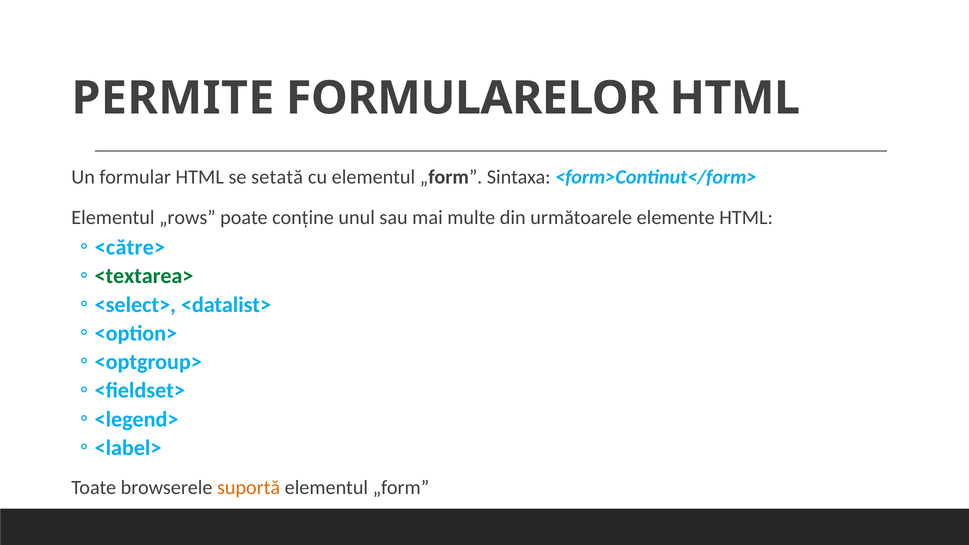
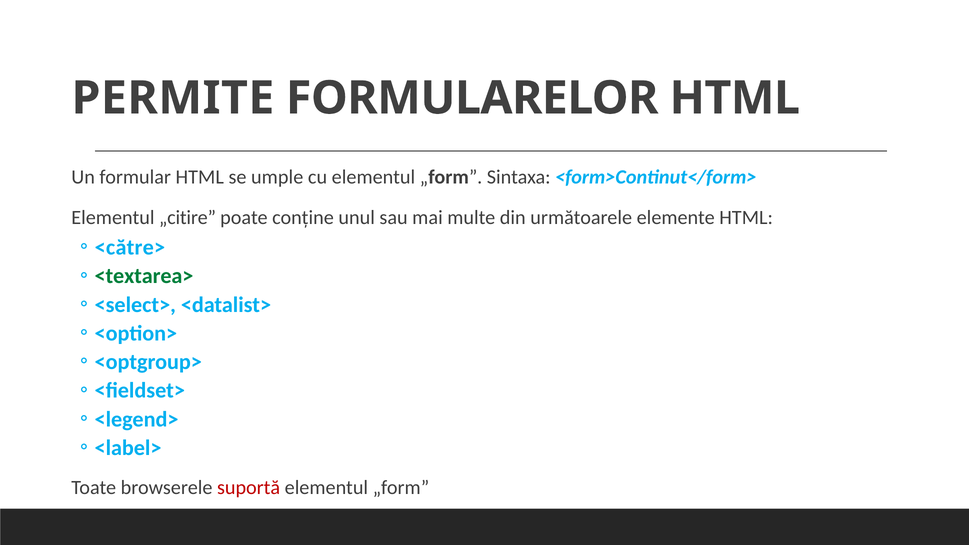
setată: setată -> umple
„rows: „rows -> „citire
suportă colour: orange -> red
